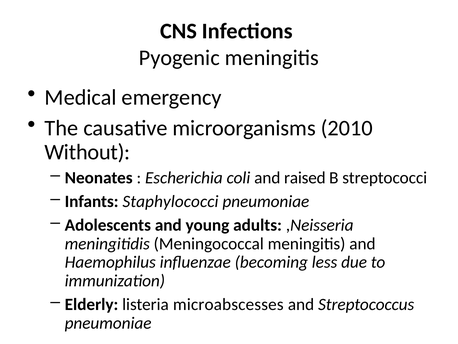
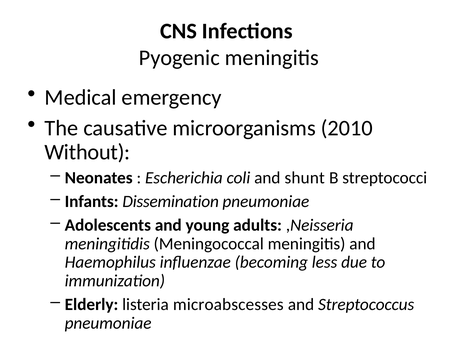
raised: raised -> shunt
Staphylococci: Staphylococci -> Dissemination
